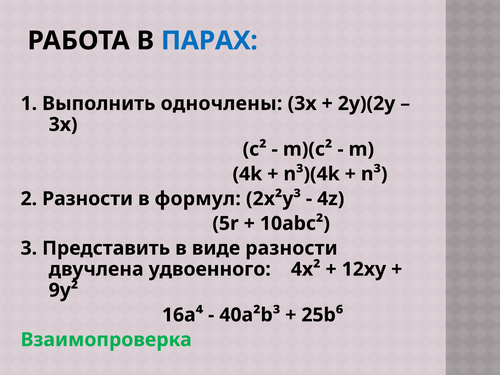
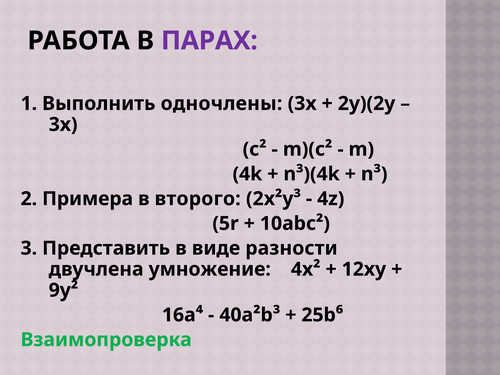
ПАРАХ colour: blue -> purple
2 Разности: Разности -> Примера
формул: формул -> второго
удвоенного: удвоенного -> умножение
